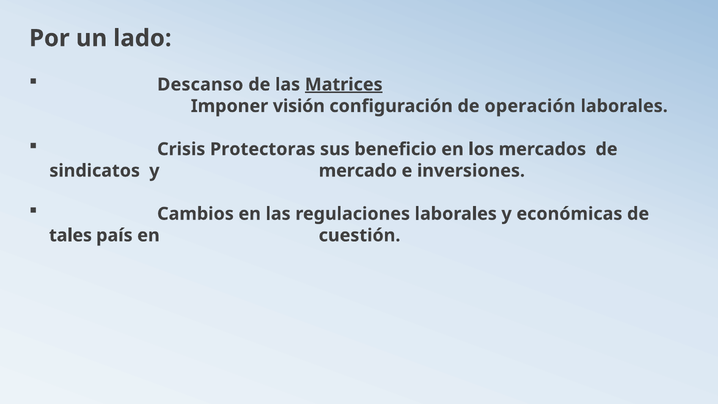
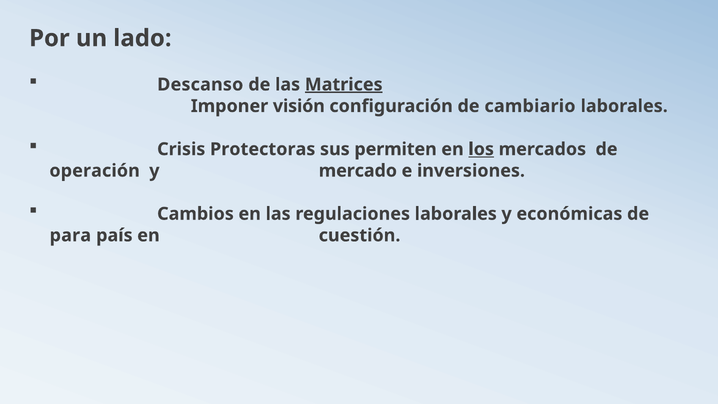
operación: operación -> cambiario
beneficio: beneficio -> permiten
los underline: none -> present
sindicatos: sindicatos -> operación
tales: tales -> para
